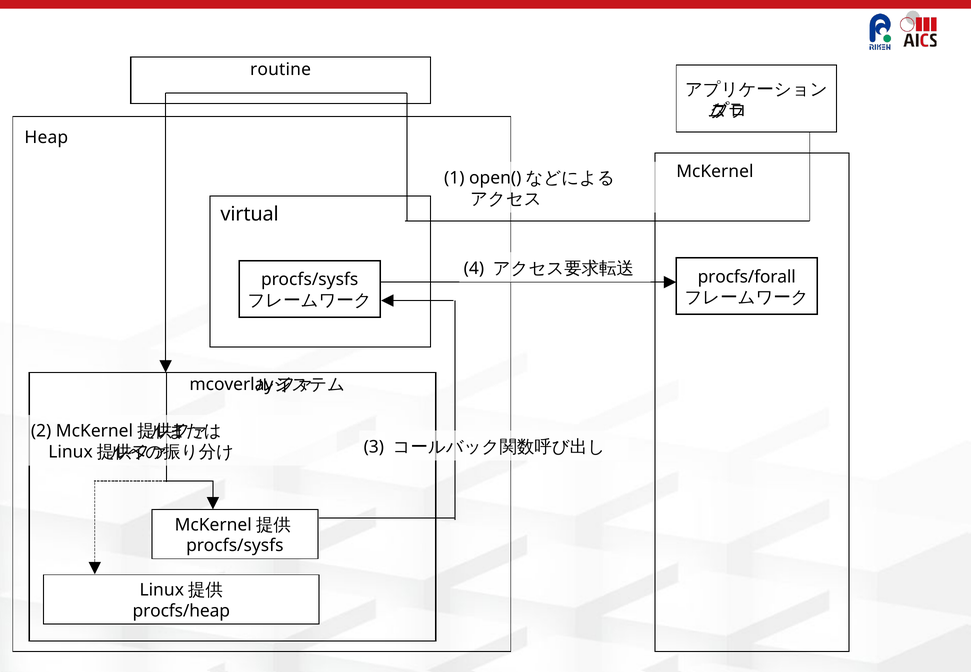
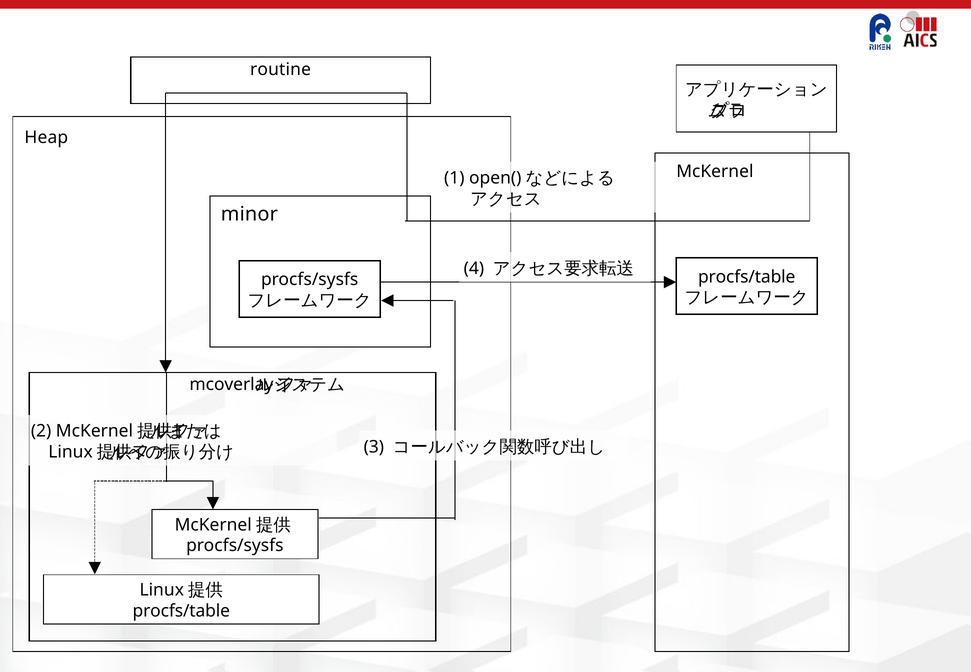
virtual: virtual -> minor
procfs/forall at (747, 277): procfs/forall -> procfs/table
procfs/heap at (181, 611): procfs/heap -> procfs/table
